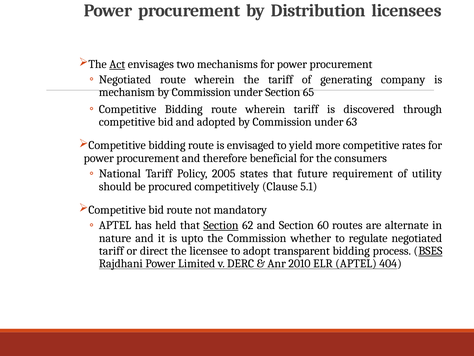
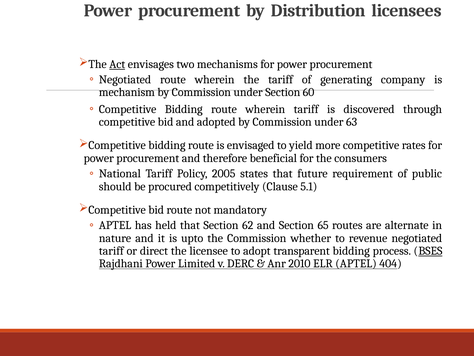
65: 65 -> 60
utility: utility -> public
Section at (221, 225) underline: present -> none
60: 60 -> 65
regulate: regulate -> revenue
